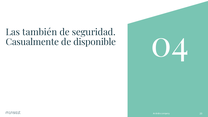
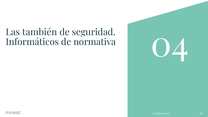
Casualmente: Casualmente -> Informáticos
disponible: disponible -> normativa
